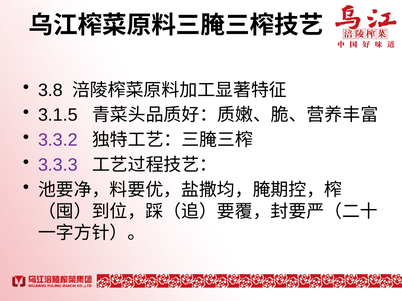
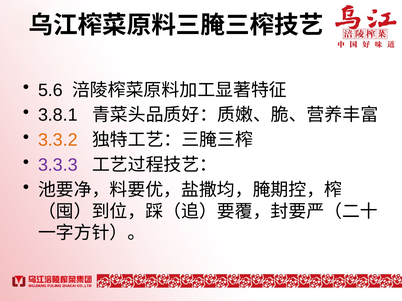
3.8: 3.8 -> 5.6
3.1.5: 3.1.5 -> 3.8.1
3.3.2 colour: purple -> orange
